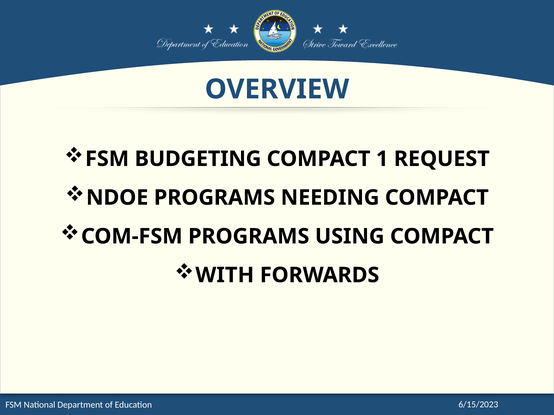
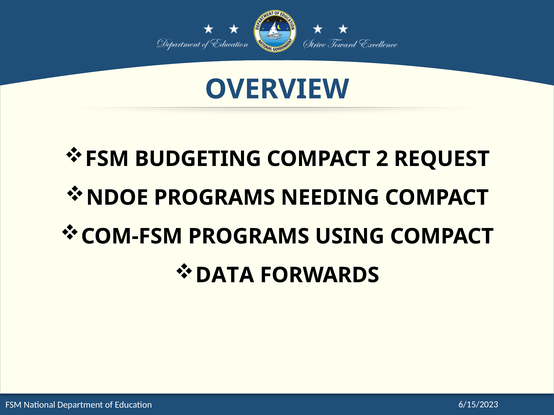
1: 1 -> 2
WITH: WITH -> DATA
